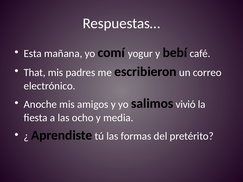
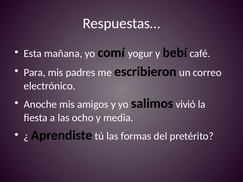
That: That -> Para
